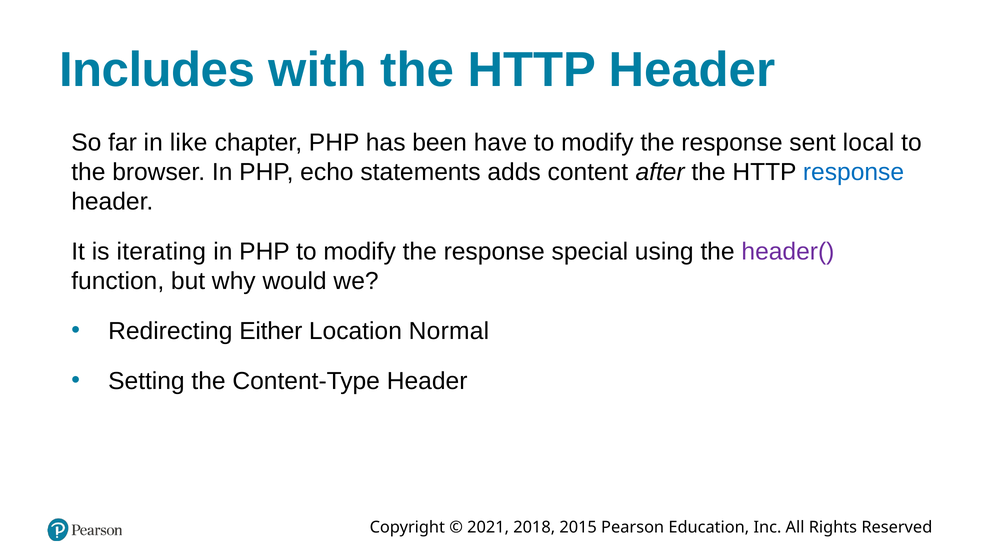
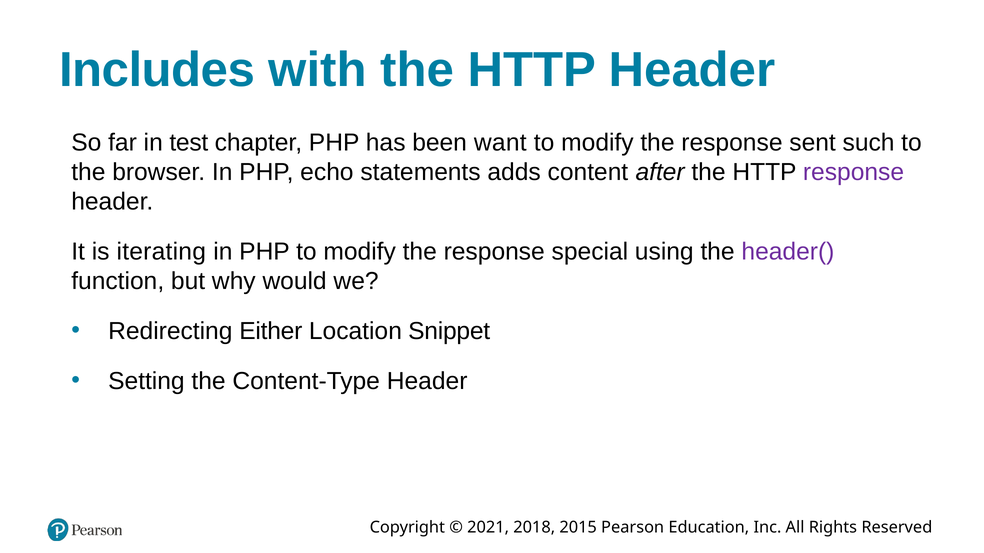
like: like -> test
have: have -> want
local: local -> such
response at (854, 172) colour: blue -> purple
Normal: Normal -> Snippet
